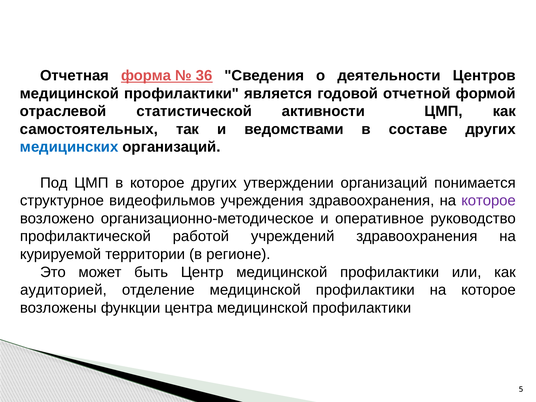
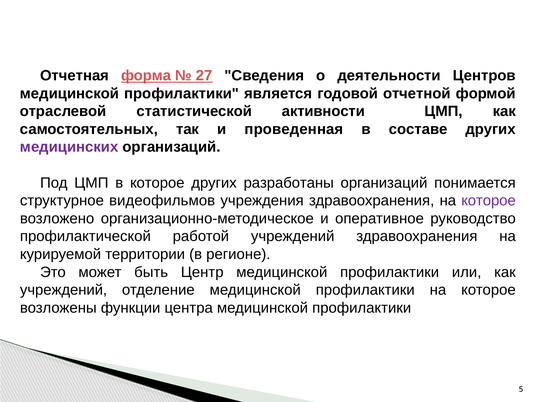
36: 36 -> 27
ведомствами: ведомствами -> проведенная
медицинских colour: blue -> purple
утверждении: утверждении -> разработаны
аудиторией at (63, 290): аудиторией -> учреждений
